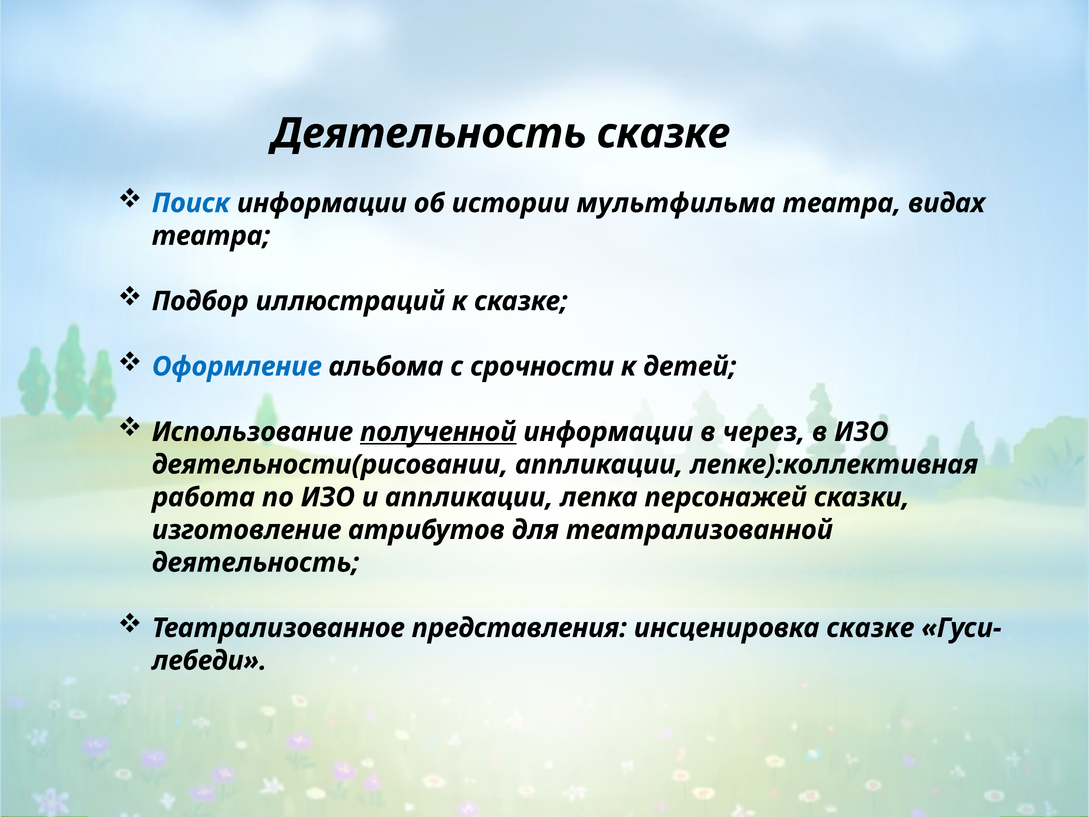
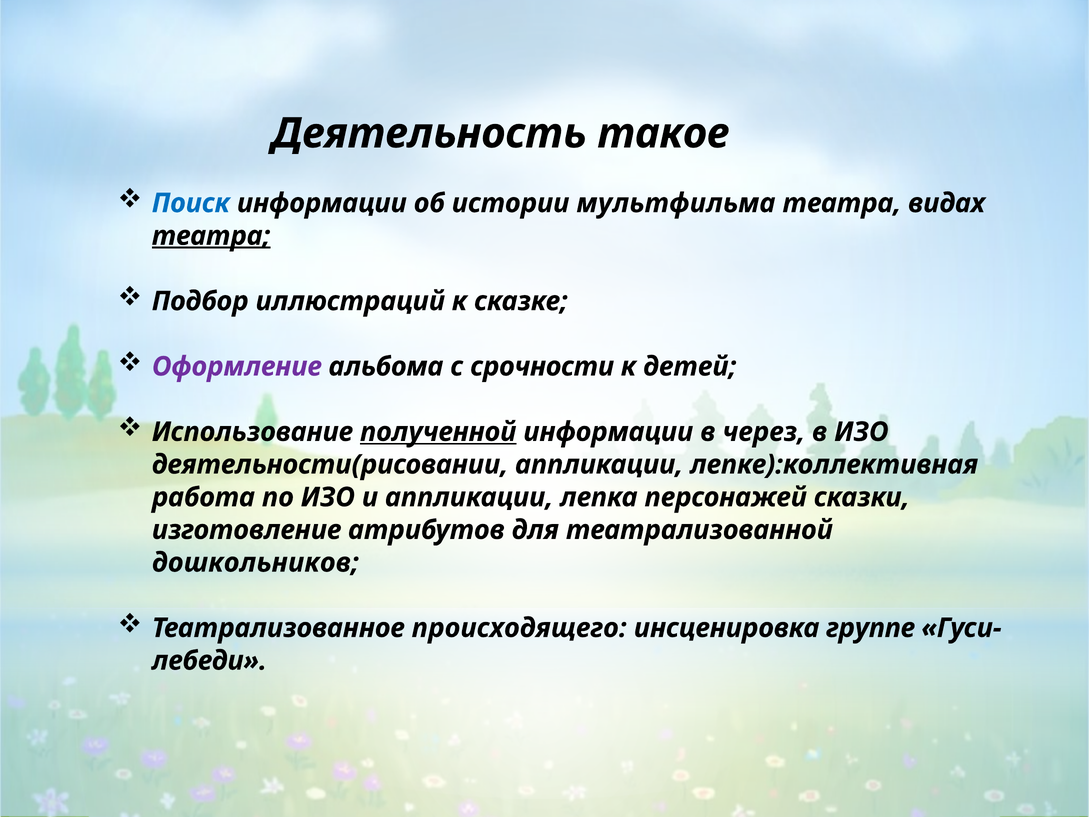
Деятельность сказке: сказке -> такое
театра at (211, 236) underline: none -> present
Оформление colour: blue -> purple
деятельность at (256, 562): деятельность -> дошкольников
представления: представления -> происходящего
инсценировка сказке: сказке -> группе
